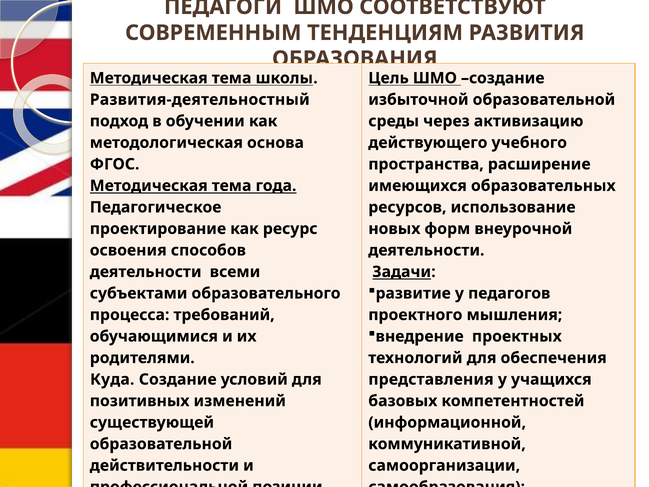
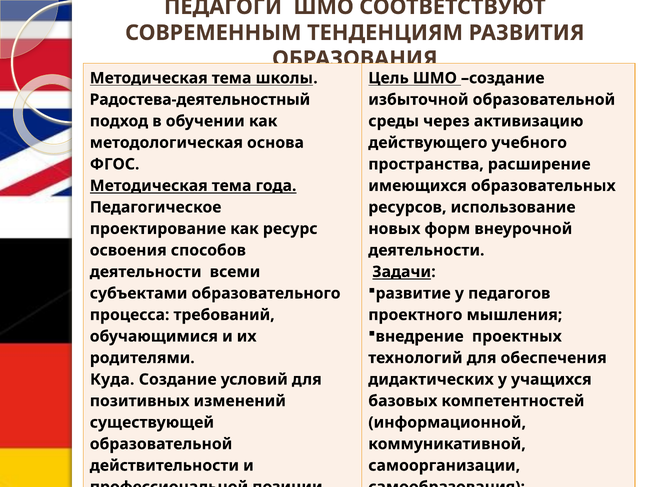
Развития-деятельностный: Развития-деятельностный -> Радостева-деятельностный
представления: представления -> дидактических
